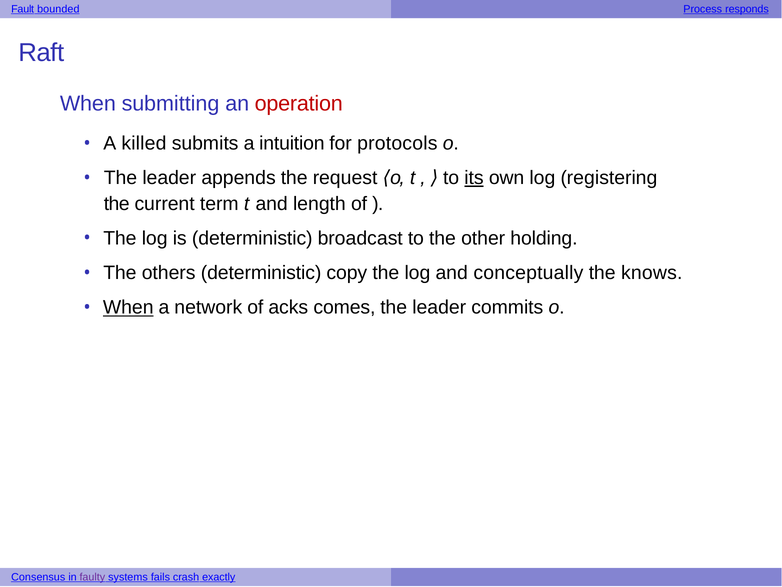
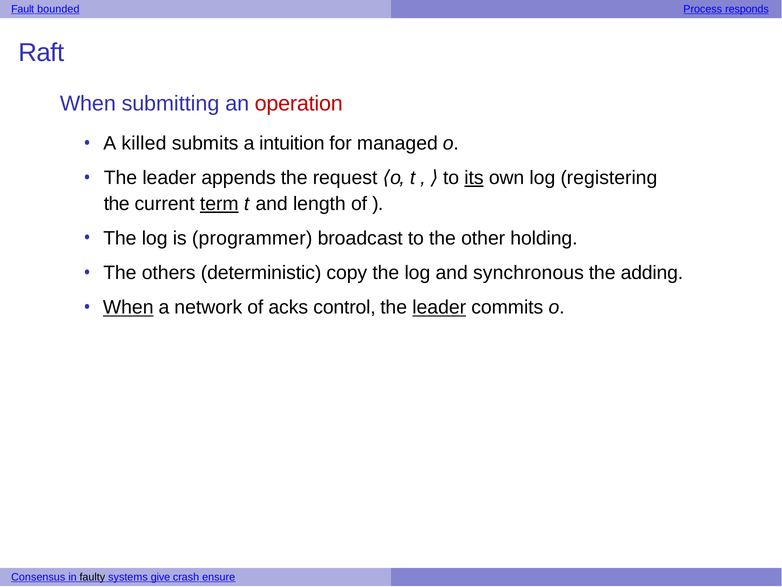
protocols: protocols -> managed
term underline: none -> present
is deterministic: deterministic -> programmer
conceptually: conceptually -> synchronous
knows: knows -> adding
comes: comes -> control
leader at (439, 308) underline: none -> present
faulty colour: purple -> black
fails: fails -> give
exactly: exactly -> ensure
